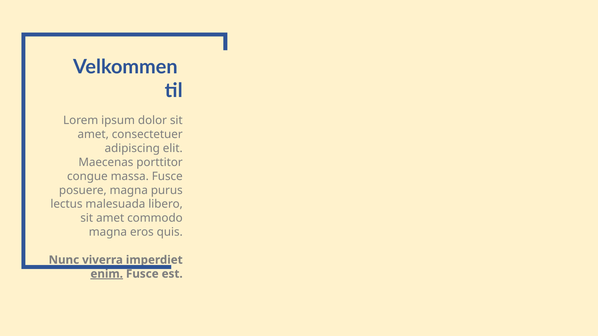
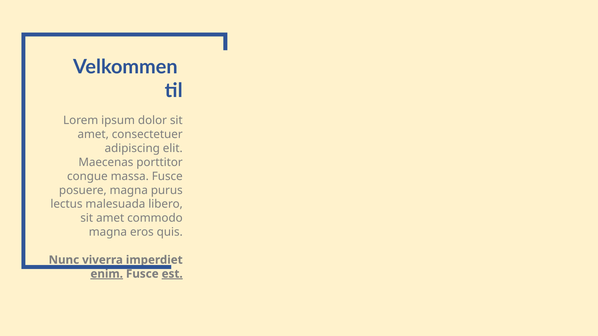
est underline: none -> present
